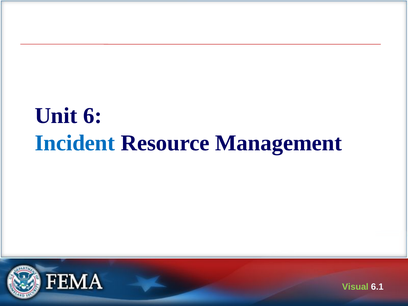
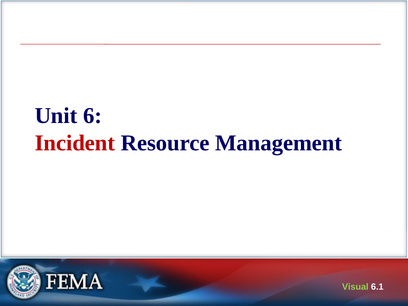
Incident colour: blue -> red
